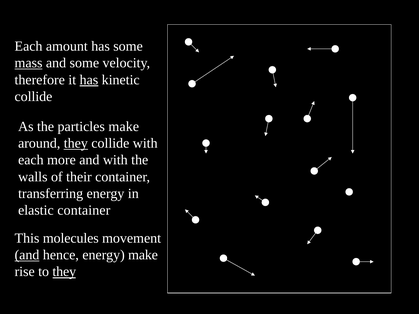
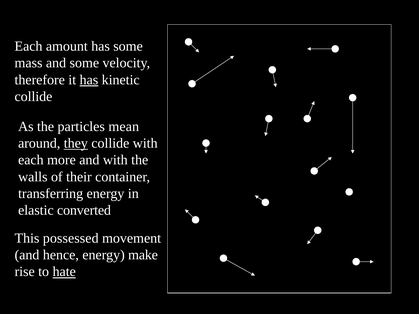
mass underline: present -> none
particles make: make -> mean
elastic container: container -> converted
molecules: molecules -> possessed
and at (27, 255) underline: present -> none
to they: they -> hate
